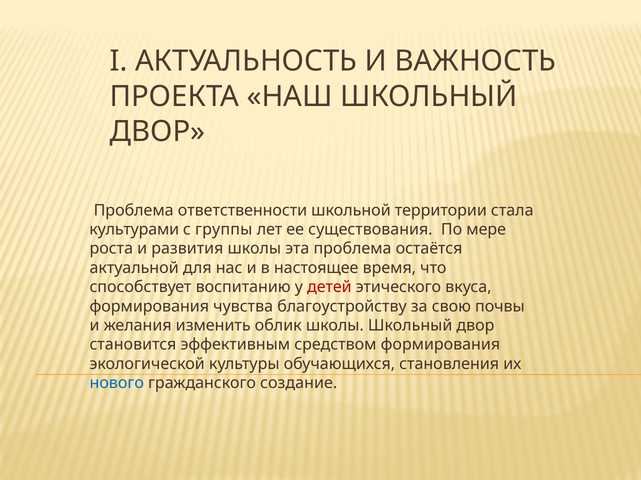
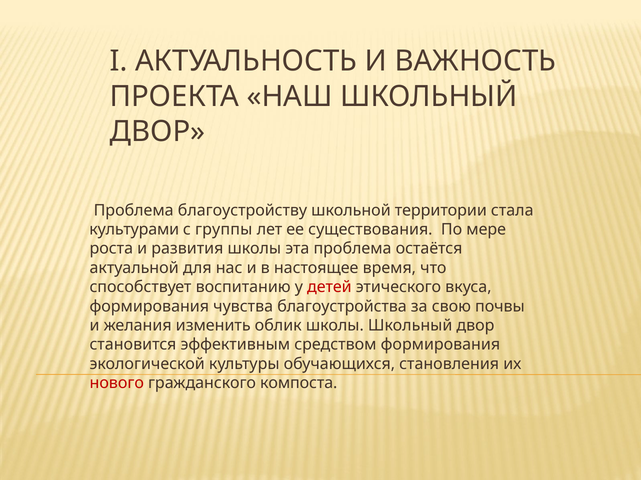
ответственности: ответственности -> благоустройству
благоустройству: благоустройству -> благоустройства
нового colour: blue -> red
создание: создание -> компоста
